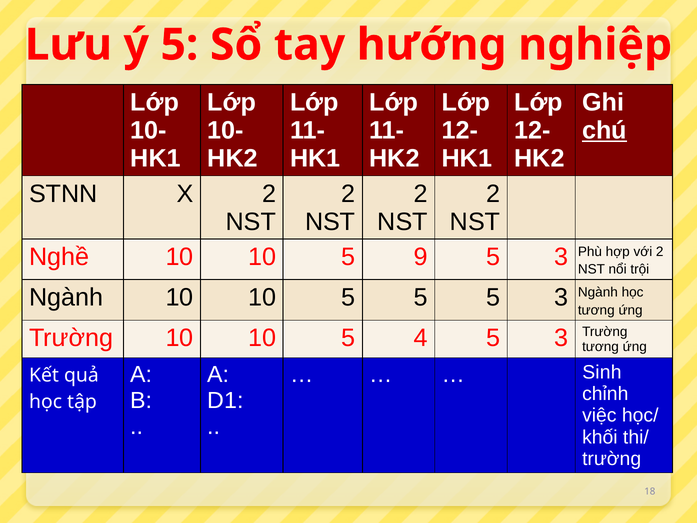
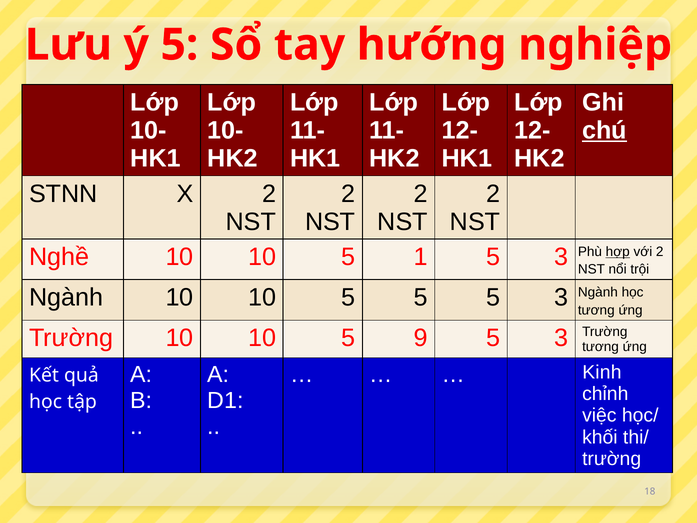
9: 9 -> 1
hợp underline: none -> present
4: 4 -> 9
Sinh: Sinh -> Kinh
